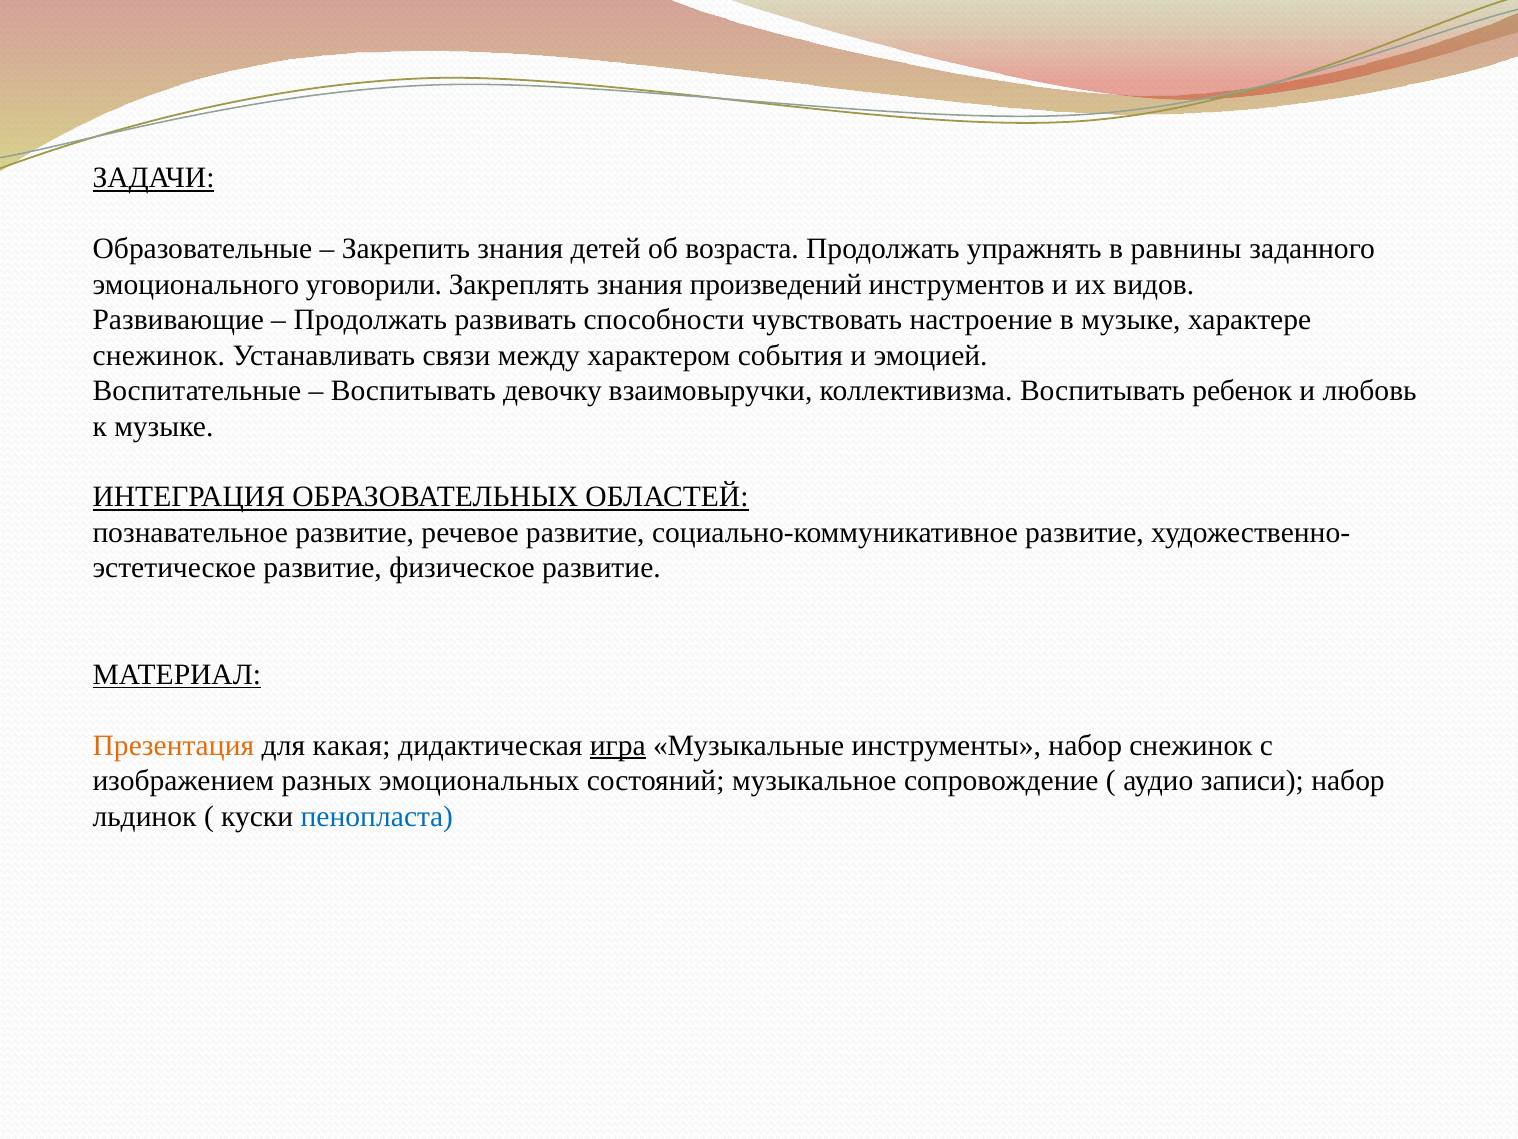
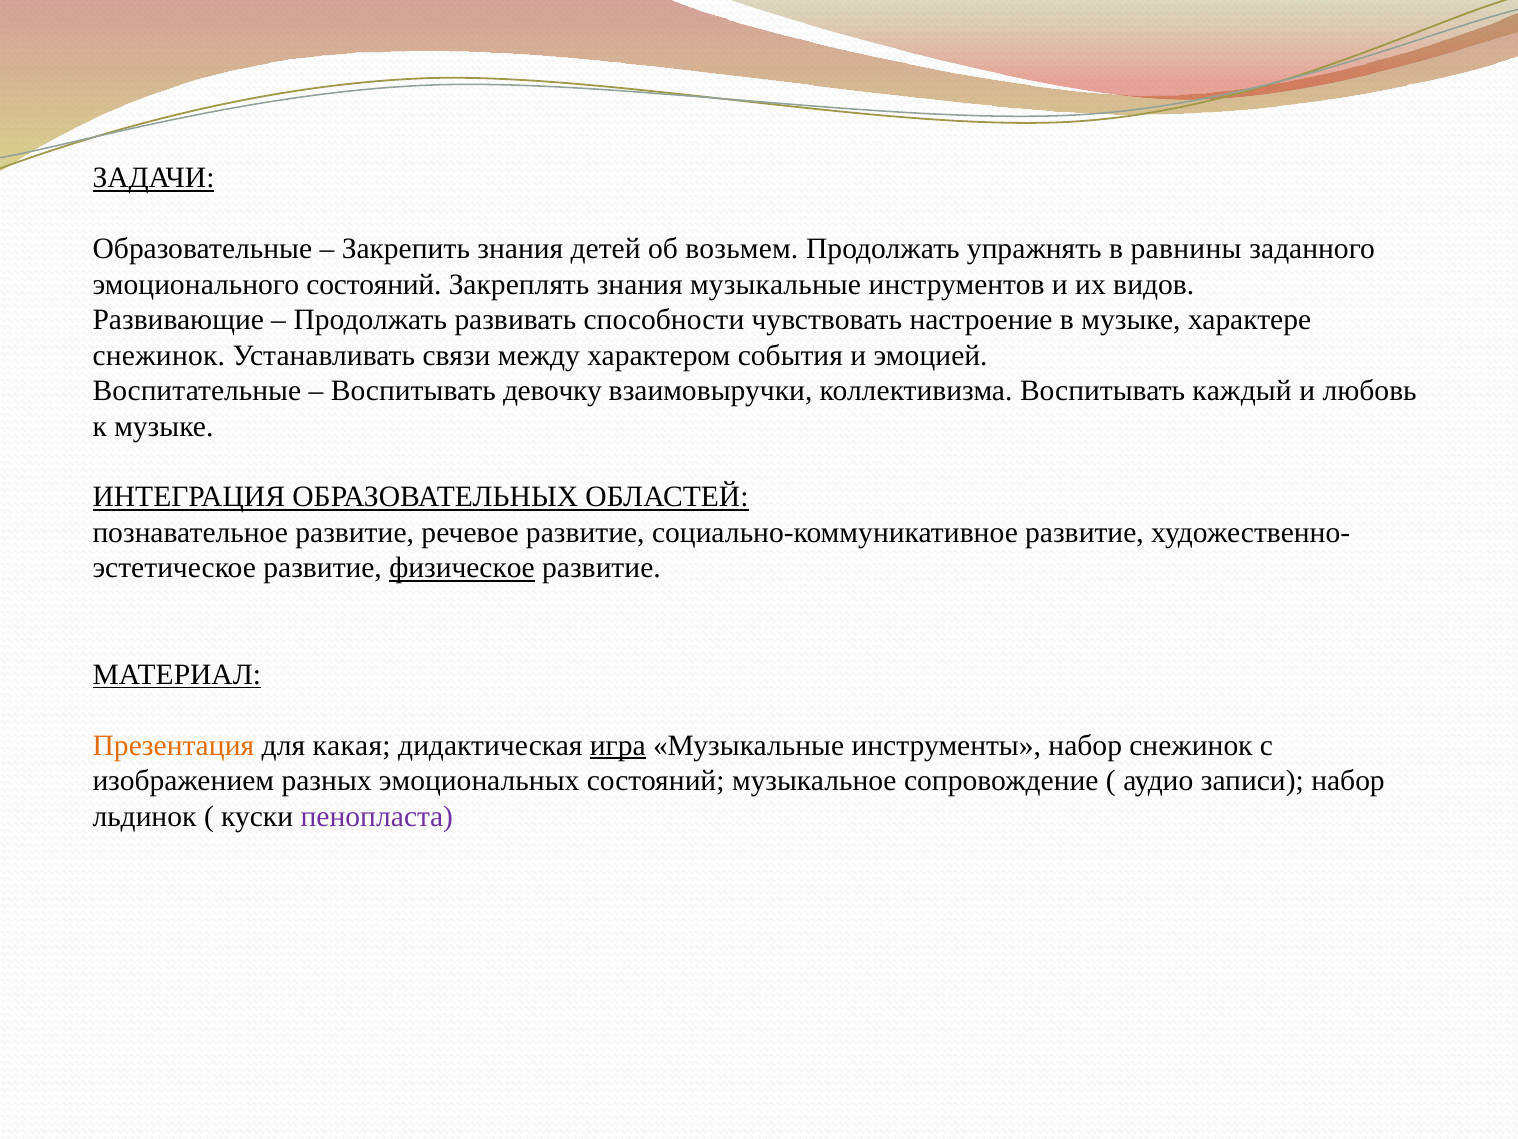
возраста: возраста -> возьмем
эмоционального уговорили: уговорили -> состояний
знания произведений: произведений -> музыкальные
ребенок: ребенок -> каждый
физическое underline: none -> present
пенопласта colour: blue -> purple
